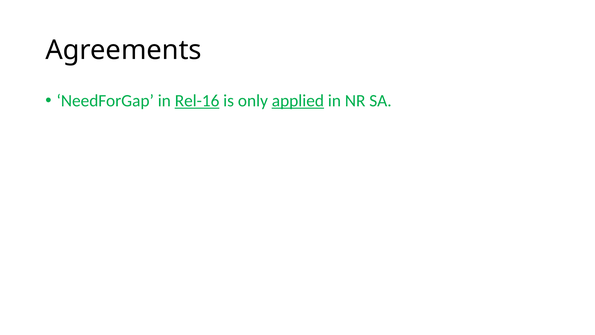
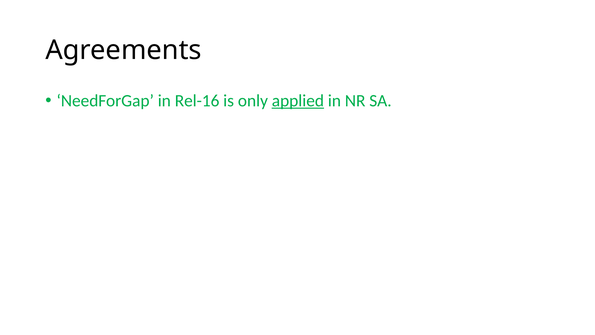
Rel-16 underline: present -> none
